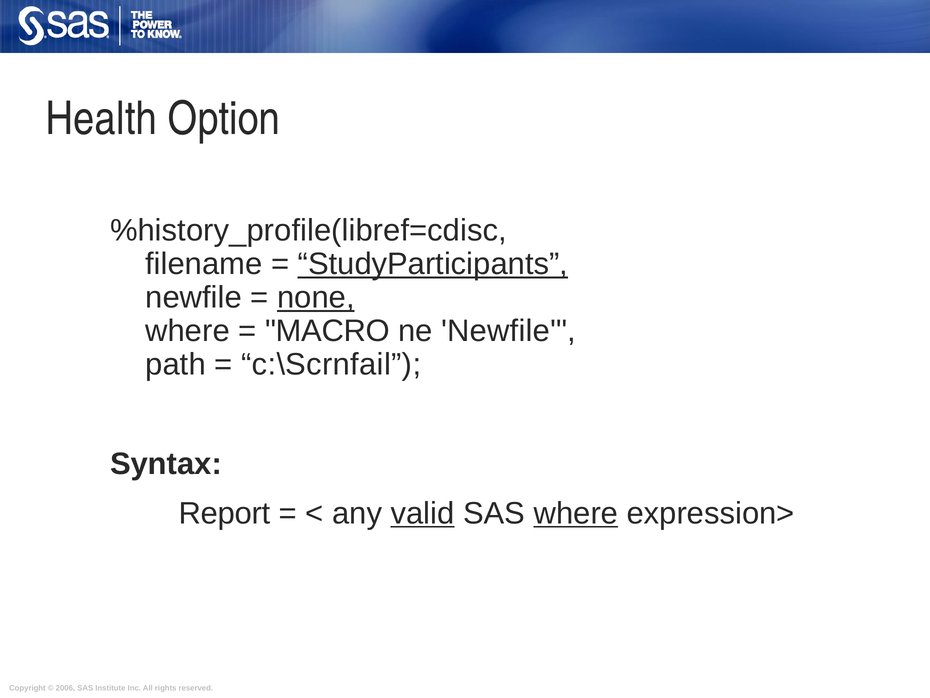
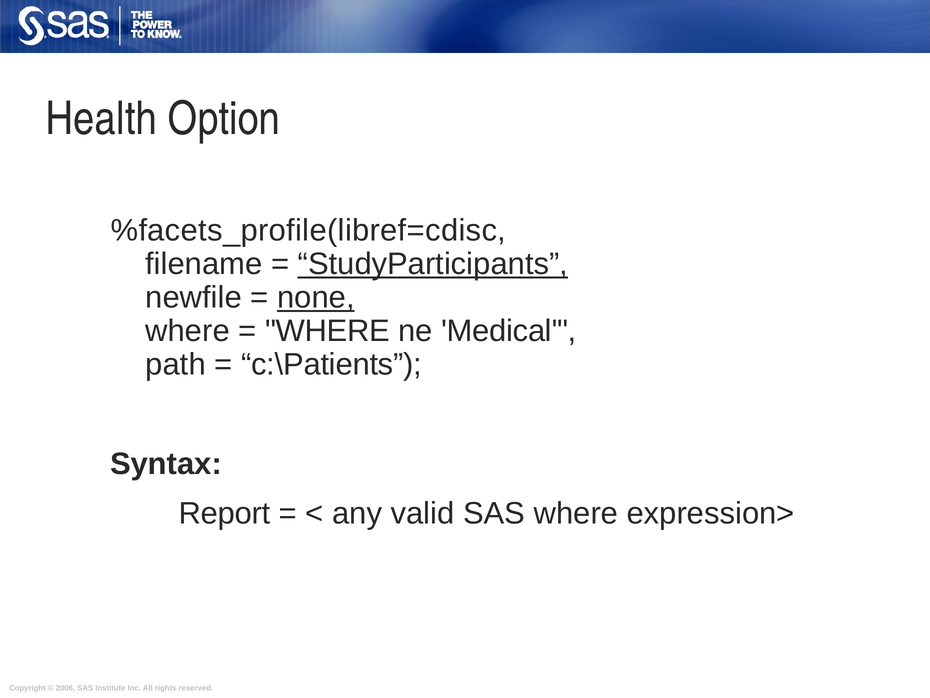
%history_profile(libref=cdisc: %history_profile(libref=cdisc -> %facets_profile(libref=cdisc
MACRO at (327, 331): MACRO -> WHERE
ne Newfile: Newfile -> Medical
c:\Scrnfail: c:\Scrnfail -> c:\Patients
valid underline: present -> none
where at (576, 513) underline: present -> none
